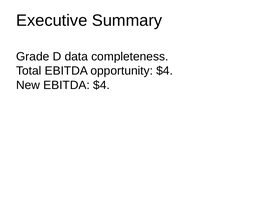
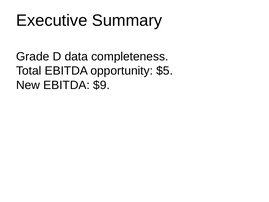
opportunity $4: $4 -> $5
EBITDA $4: $4 -> $9
